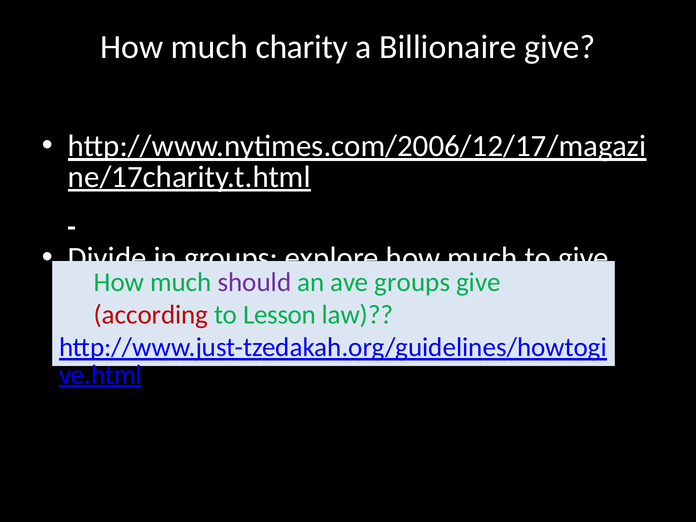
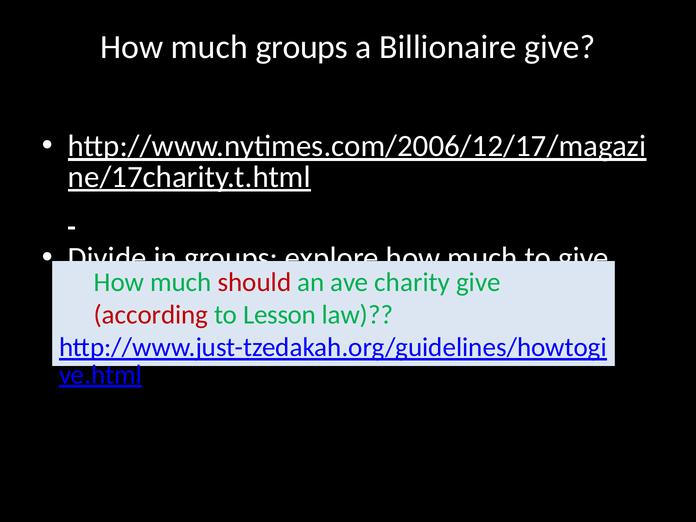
much charity: charity -> groups
should colour: purple -> red
ave groups: groups -> charity
